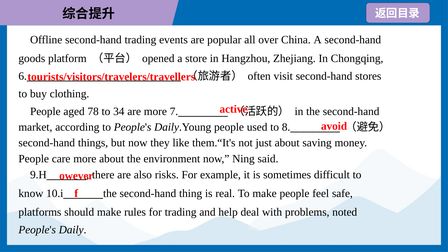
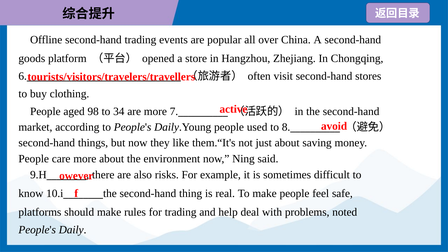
78: 78 -> 98
